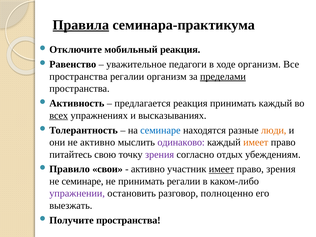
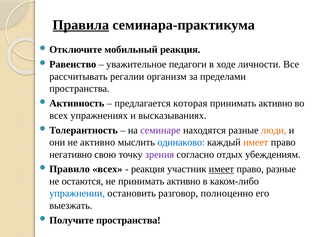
ходе организм: организм -> личности
пространства at (78, 77): пространства -> рассчитывать
пределами underline: present -> none
предлагается реакция: реакция -> которая
каждый at (275, 103): каждый -> активно
всех at (59, 115) underline: present -> none
семинаре at (160, 130) colour: blue -> purple
одинаково colour: purple -> blue
питайтесь: питайтесь -> негативно
свои at (108, 169): свои -> всех
активно at (148, 169): активно -> реакция
право зрения: зрения -> разные
не семинаре: семинаре -> остаются
не принимать регалии: регалии -> активно
упражнении colour: purple -> blue
